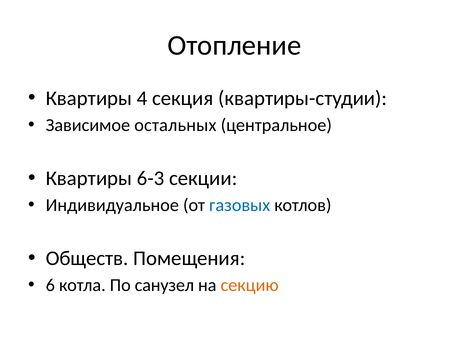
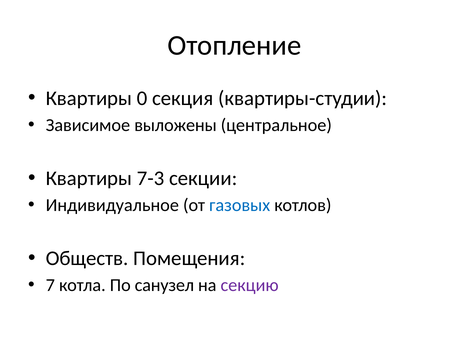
4: 4 -> 0
остальных: остальных -> выложены
6-3: 6-3 -> 7-3
6: 6 -> 7
секцию colour: orange -> purple
